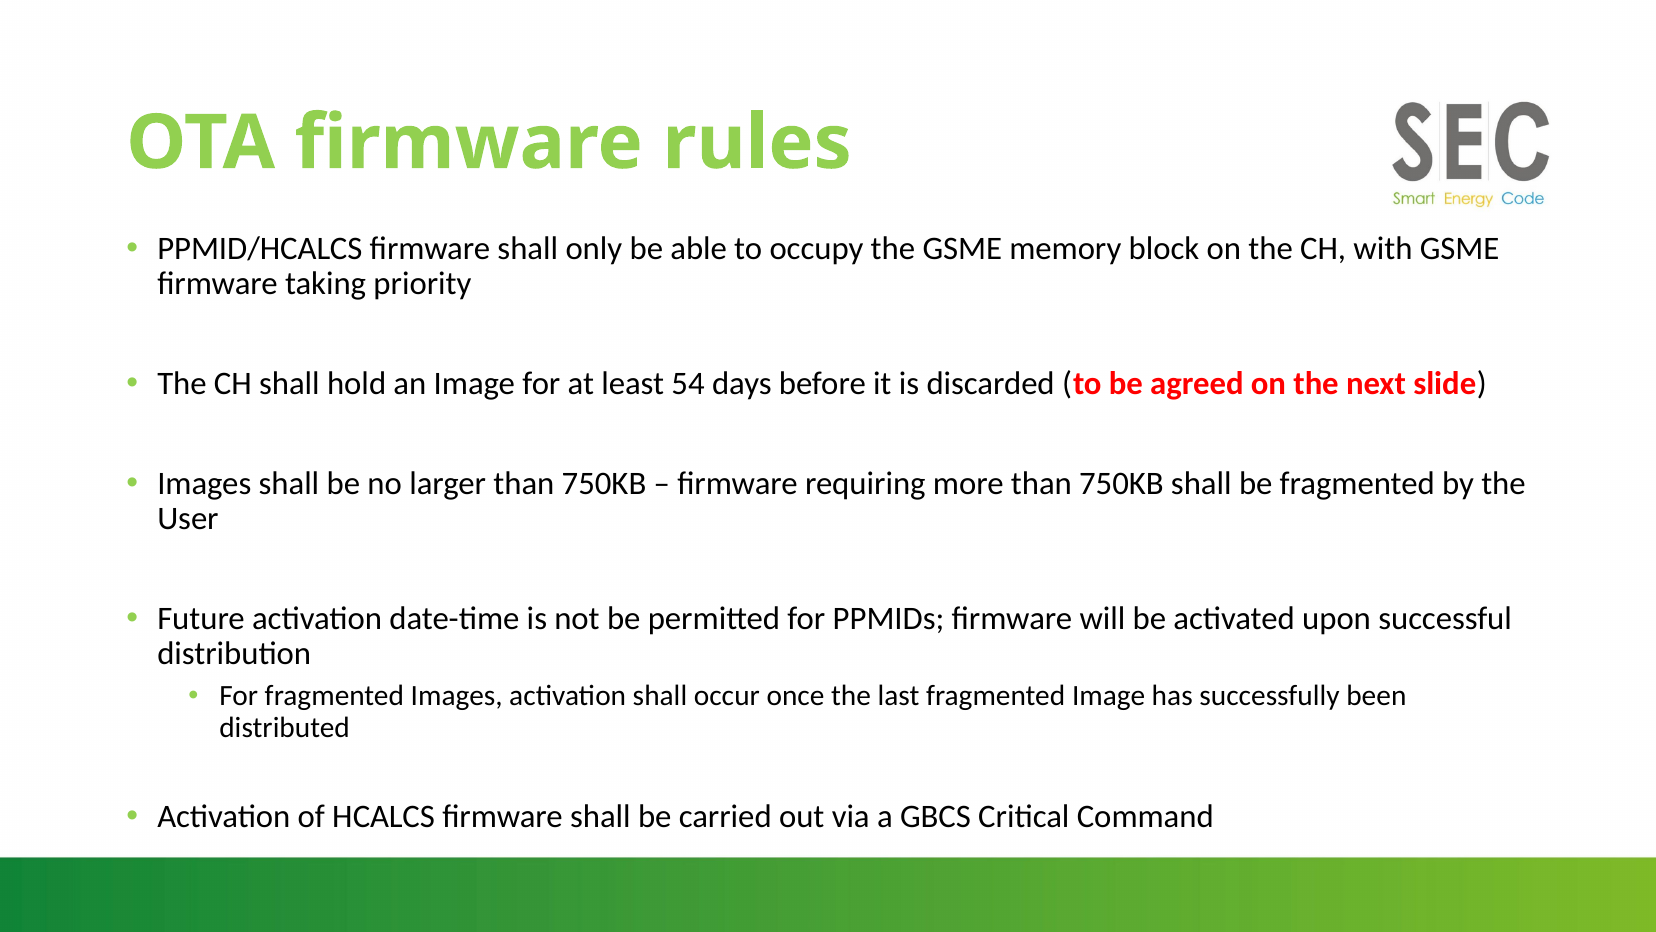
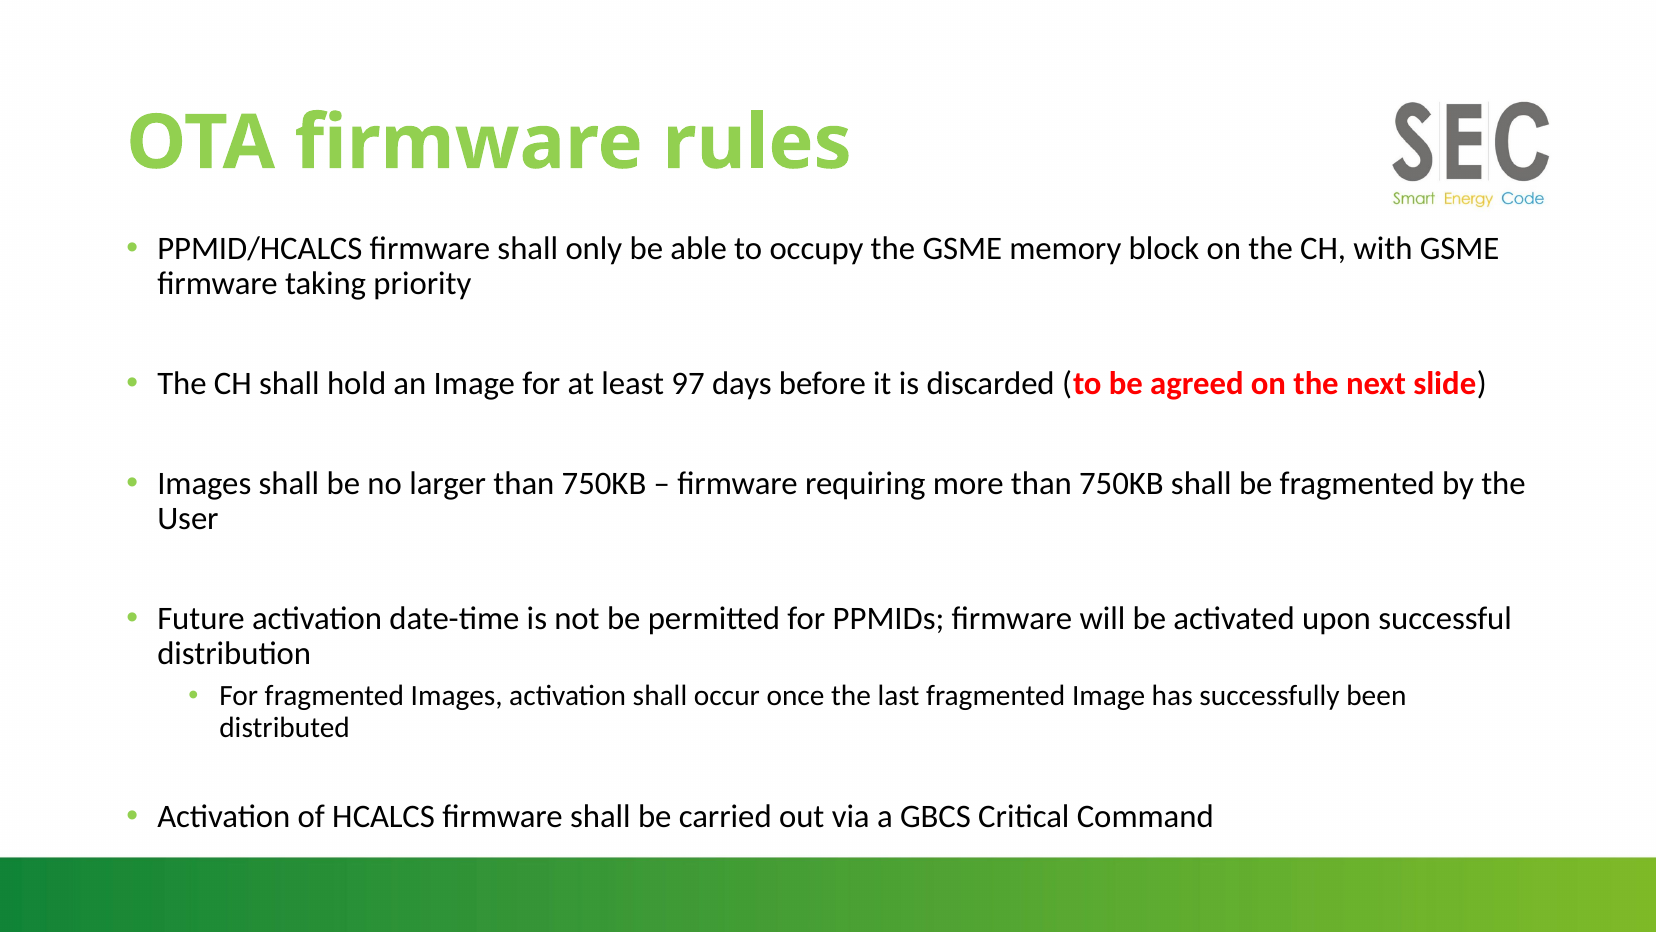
54: 54 -> 97
